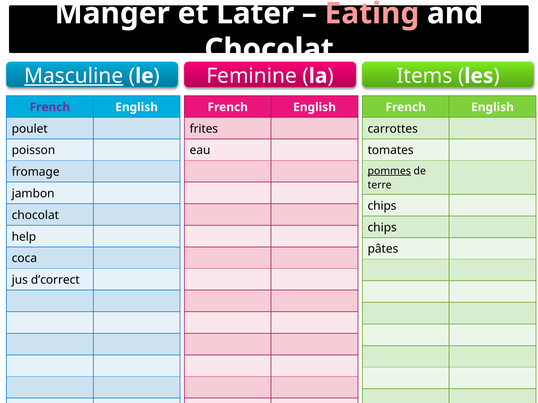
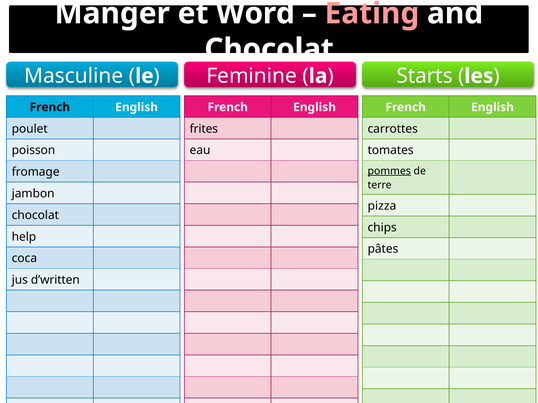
Later: Later -> Word
Masculine underline: present -> none
Items: Items -> Starts
French at (50, 107) colour: purple -> black
chips at (382, 206): chips -> pizza
d’correct: d’correct -> d’written
